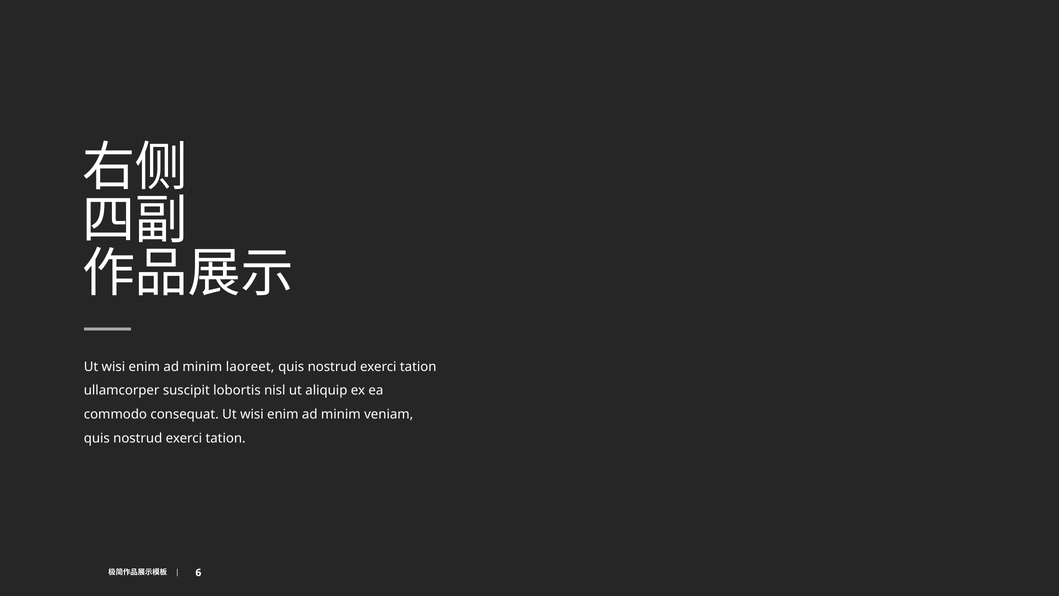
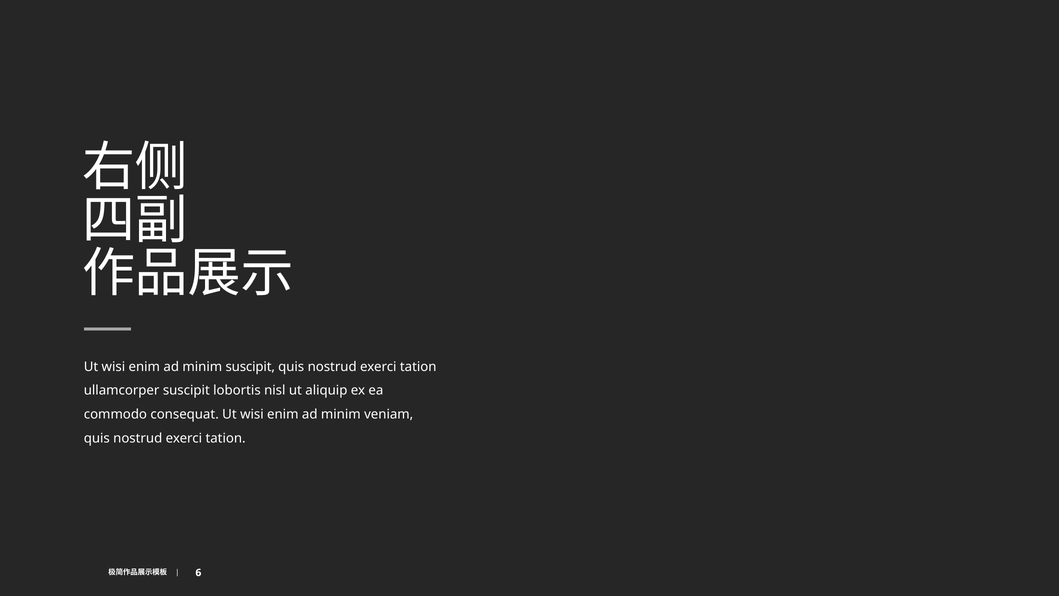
minim laoreet: laoreet -> suscipit
